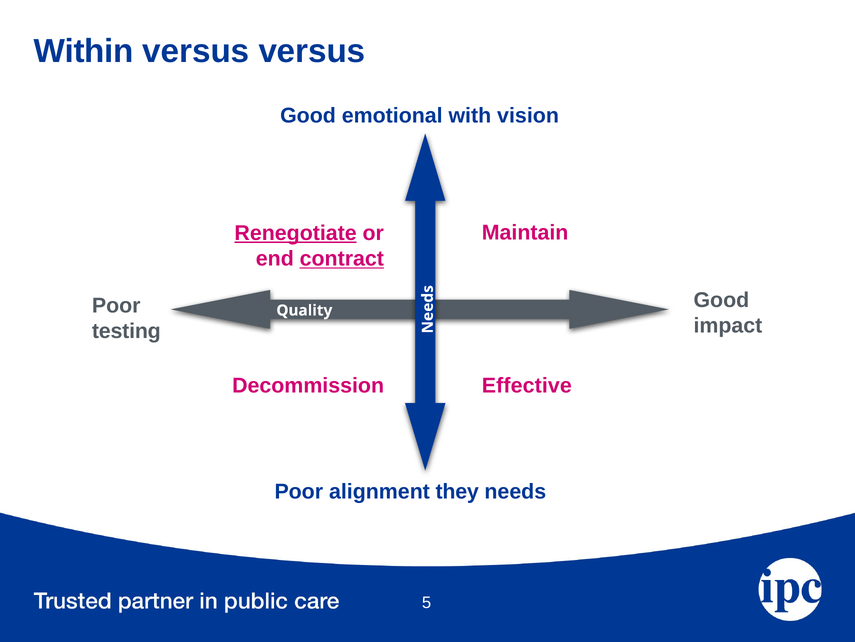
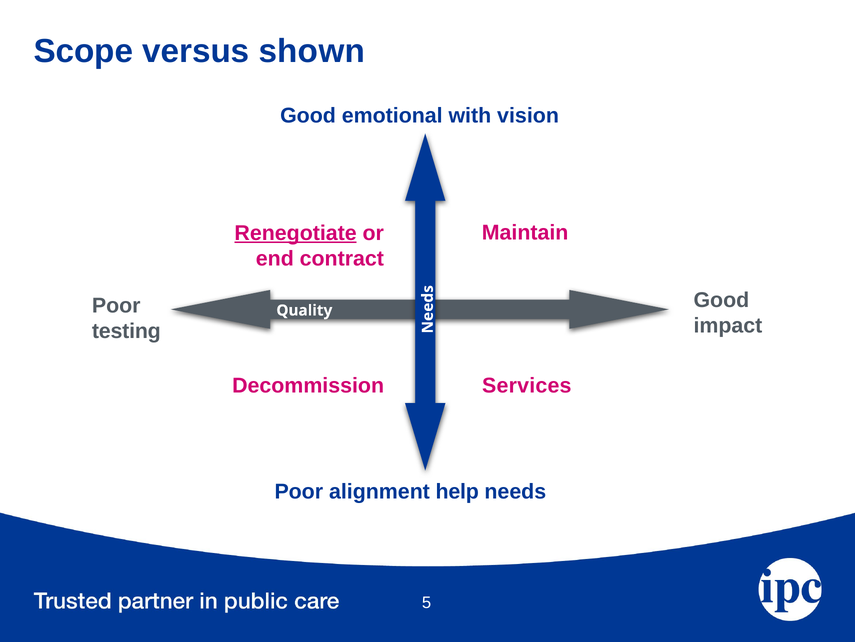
Within: Within -> Scope
versus versus: versus -> shown
contract underline: present -> none
Effective: Effective -> Services
they: they -> help
